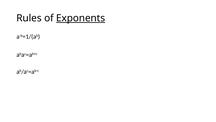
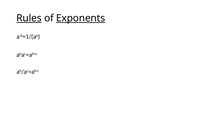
Rules underline: none -> present
